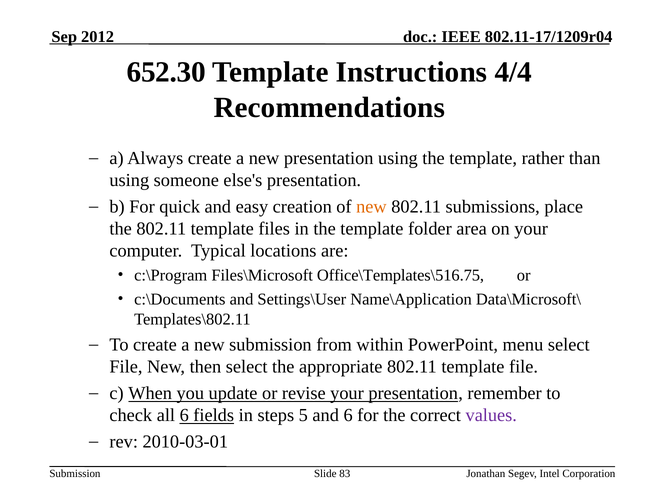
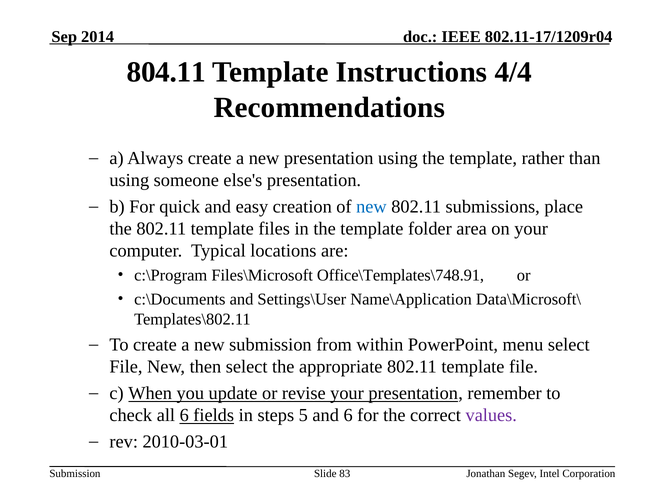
2012: 2012 -> 2014
652.30: 652.30 -> 804.11
new at (371, 207) colour: orange -> blue
Office\Templates\516.75: Office\Templates\516.75 -> Office\Templates\748.91
